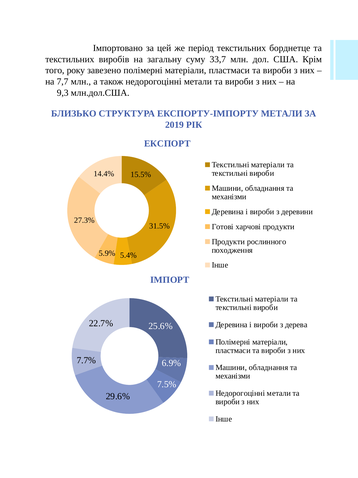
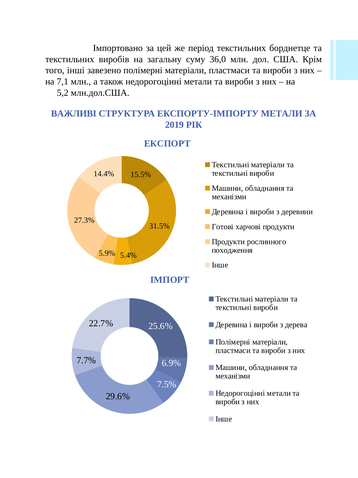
33,7: 33,7 -> 36,0
року: року -> інші
7,7: 7,7 -> 7,1
9,3: 9,3 -> 5,2
БЛИЗЬКО: БЛИЗЬКО -> ВАЖЛИВІ
